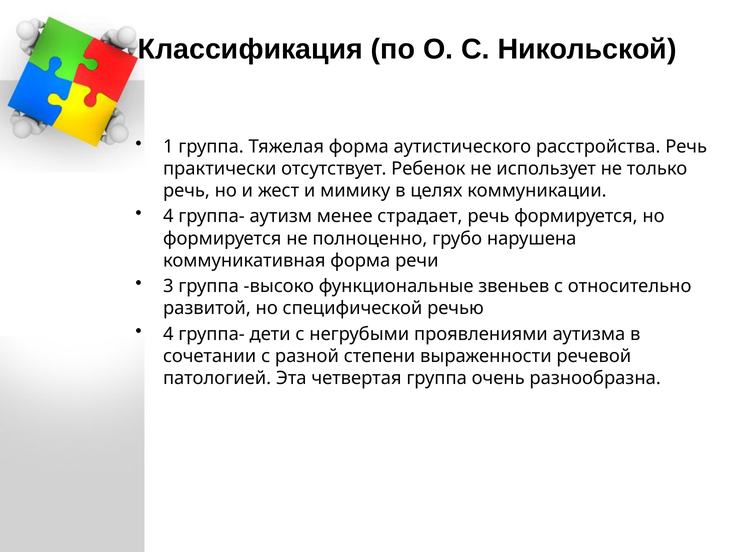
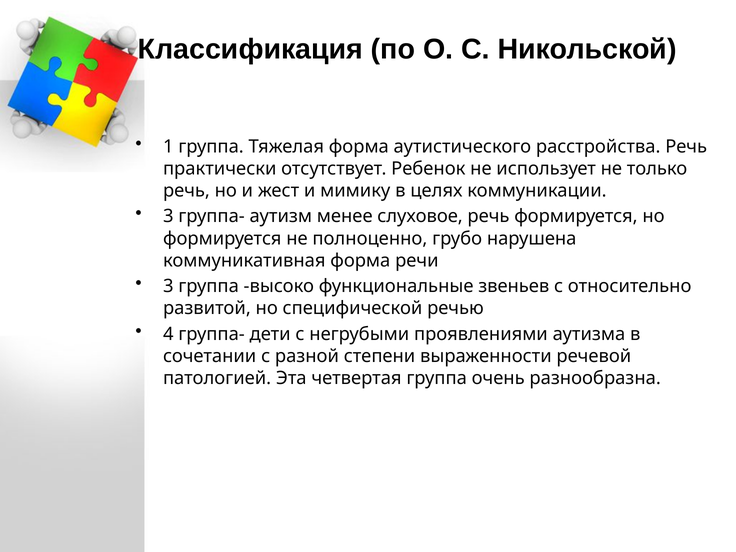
4 at (168, 216): 4 -> 3
страдает: страдает -> слуховое
